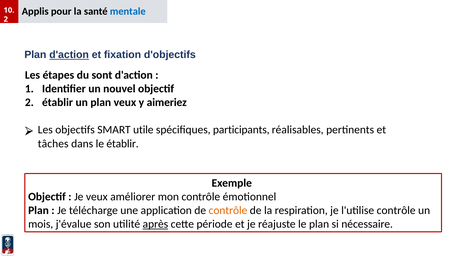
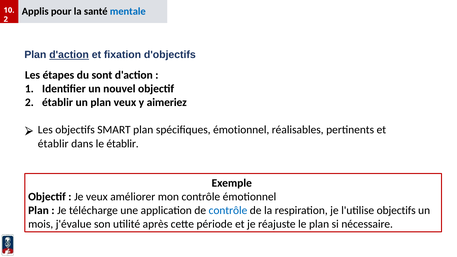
SMART utile: utile -> plan
spécifiques participants: participants -> émotionnel
tâches at (53, 144): tâches -> établir
contrôle at (228, 210) colour: orange -> blue
l'utilise contrôle: contrôle -> objectifs
après underline: present -> none
